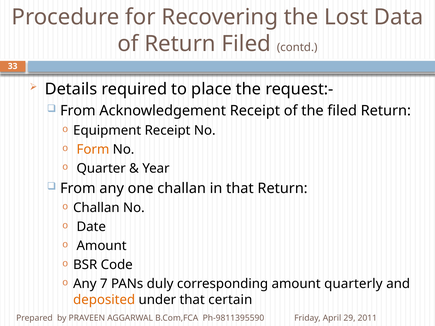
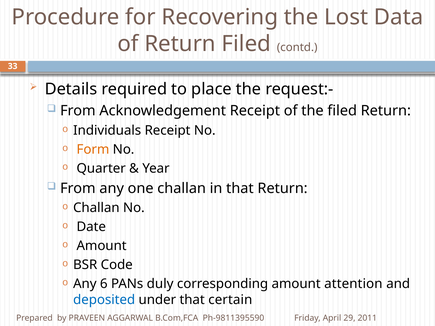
Equipment: Equipment -> Individuals
7: 7 -> 6
quarterly: quarterly -> attention
deposited colour: orange -> blue
